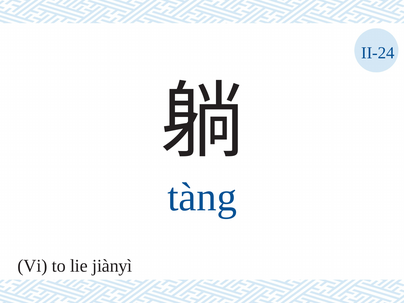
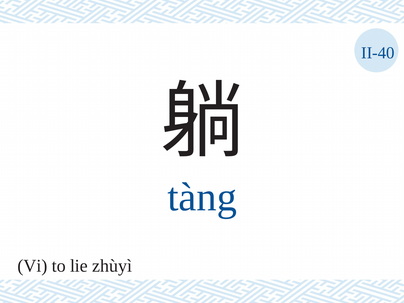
II-24: II-24 -> II-40
jiànyì: jiànyì -> zhùyì
